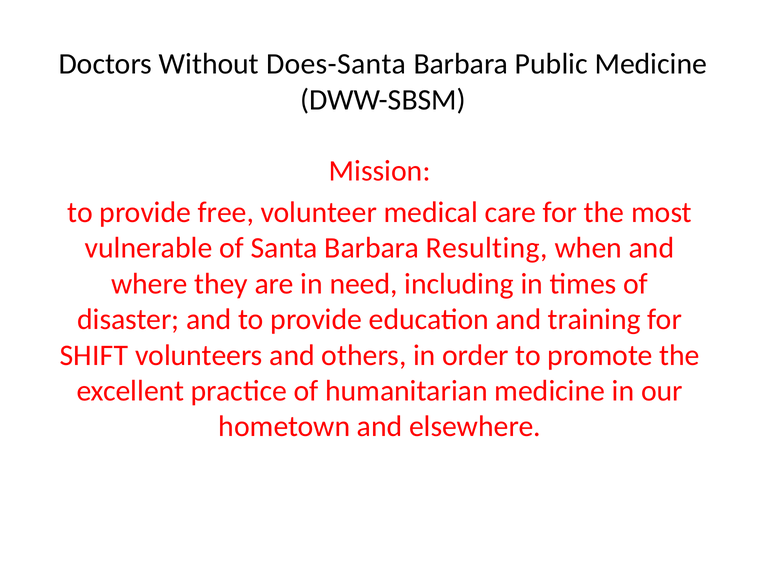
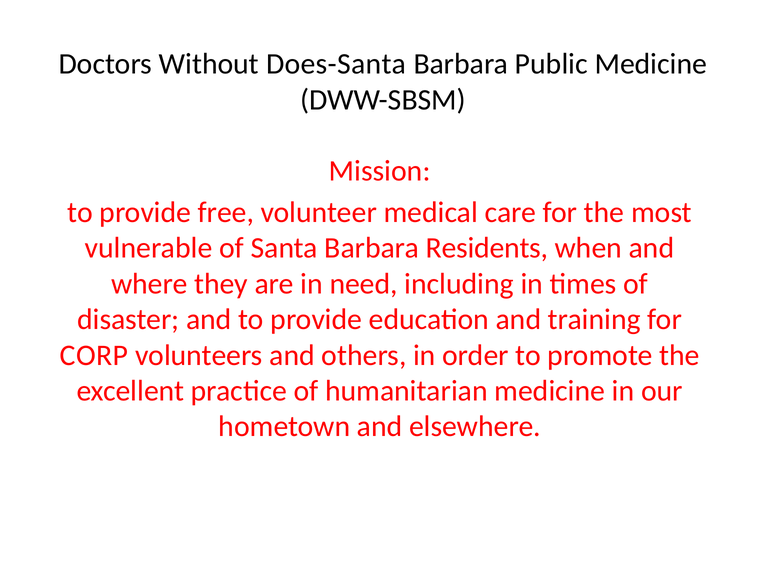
Resulting: Resulting -> Residents
SHIFT: SHIFT -> CORP
